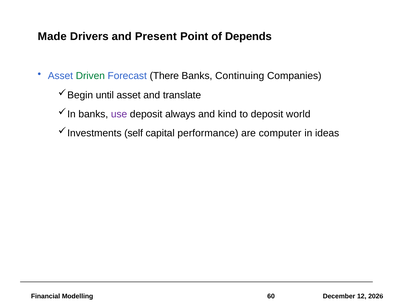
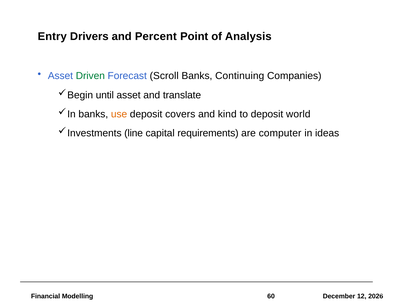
Made: Made -> Entry
Present: Present -> Percent
Depends: Depends -> Analysis
There: There -> Scroll
use colour: purple -> orange
always: always -> covers
self: self -> line
performance: performance -> requirements
